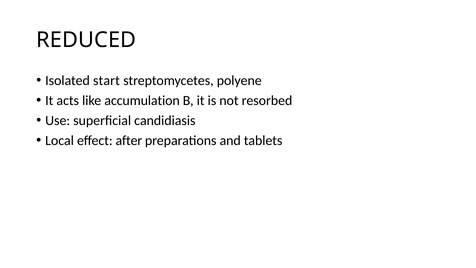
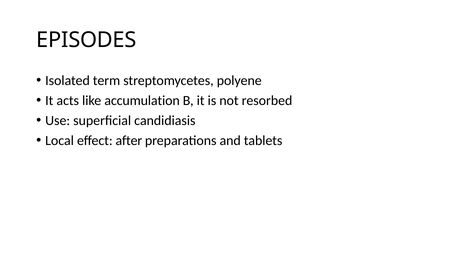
REDUCED: REDUCED -> EPISODES
start: start -> term
